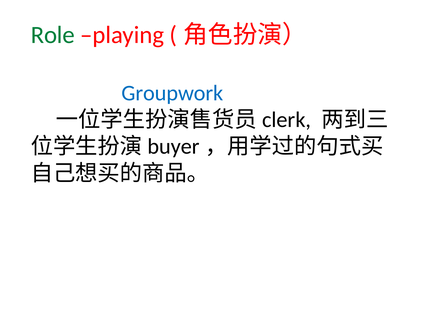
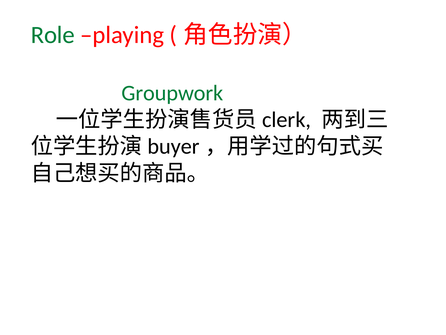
Groupwork colour: blue -> green
